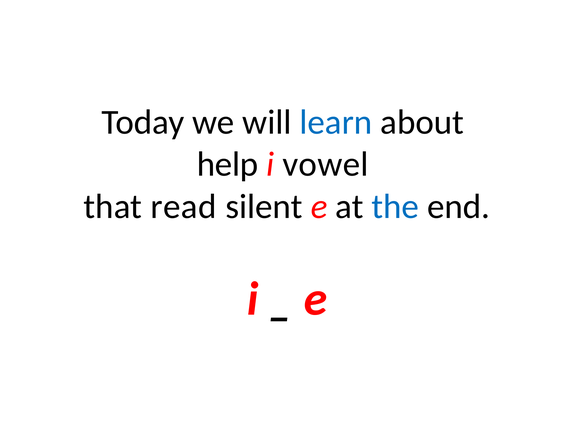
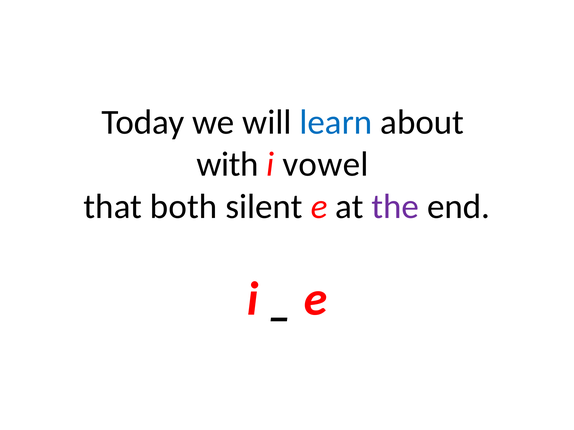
help: help -> with
read: read -> both
the colour: blue -> purple
